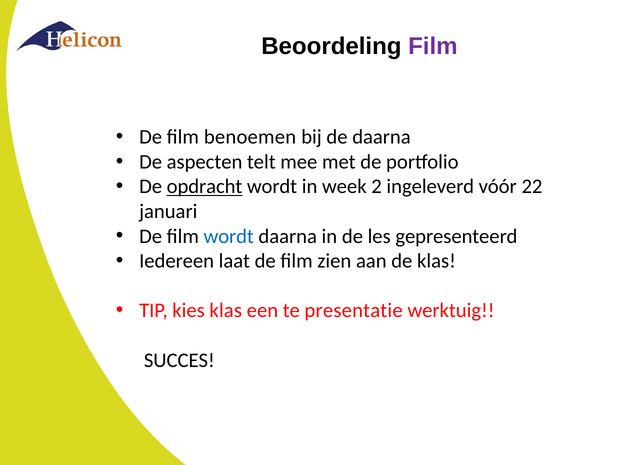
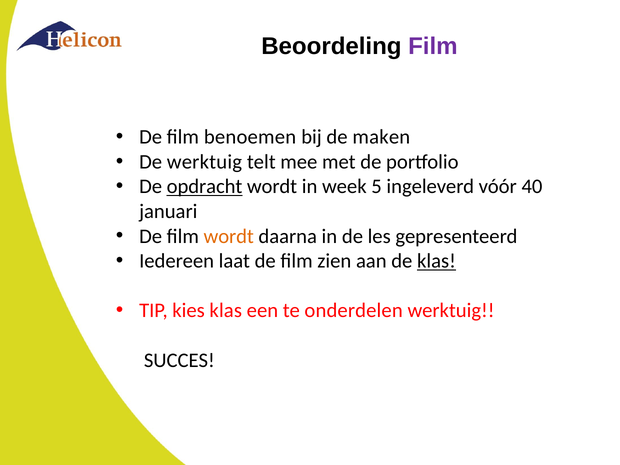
de daarna: daarna -> maken
De aspecten: aspecten -> werktuig
2: 2 -> 5
22: 22 -> 40
wordt at (229, 236) colour: blue -> orange
klas at (436, 261) underline: none -> present
presentatie: presentatie -> onderdelen
